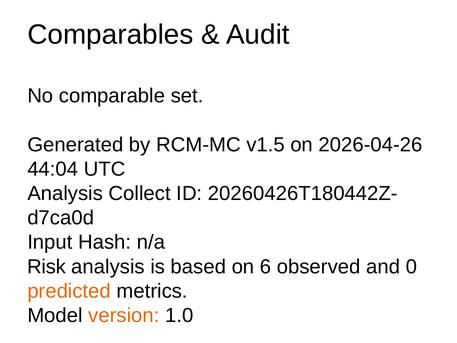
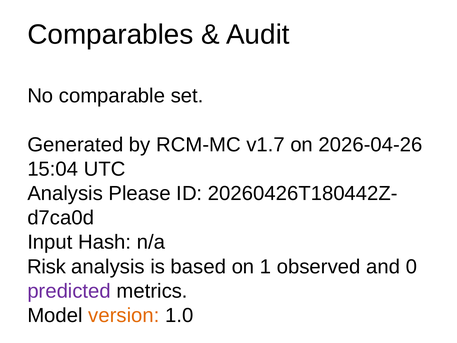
v1.5: v1.5 -> v1.7
44:04: 44:04 -> 15:04
Collect: Collect -> Please
6: 6 -> 1
predicted colour: orange -> purple
